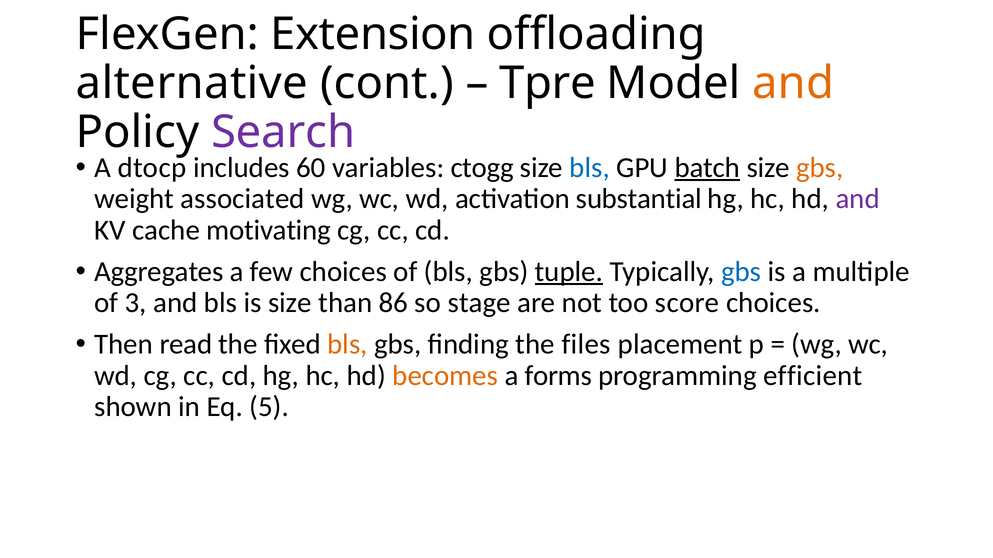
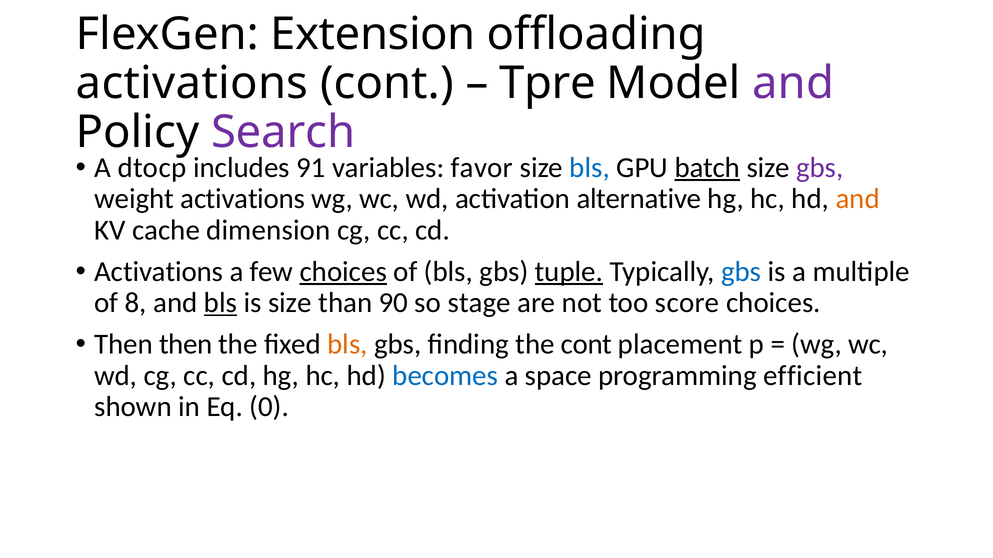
alternative at (192, 83): alternative -> activations
and at (793, 83) colour: orange -> purple
60: 60 -> 91
ctogg: ctogg -> favor
gbs at (820, 168) colour: orange -> purple
weight associated: associated -> activations
substantial: substantial -> alternative
and at (858, 199) colour: purple -> orange
motivating: motivating -> dimension
Aggregates at (159, 272): Aggregates -> Activations
choices at (343, 272) underline: none -> present
3: 3 -> 8
bls at (221, 303) underline: none -> present
86: 86 -> 90
Then read: read -> then
the files: files -> cont
becomes colour: orange -> blue
forms: forms -> space
5: 5 -> 0
